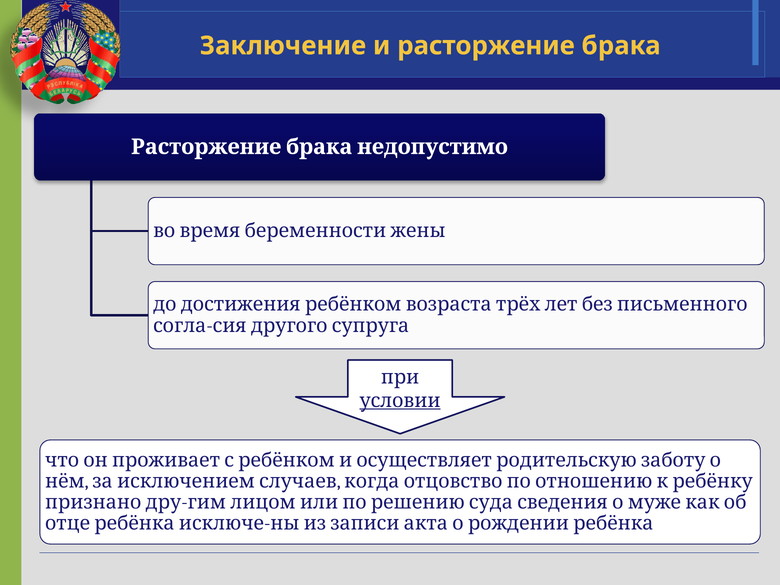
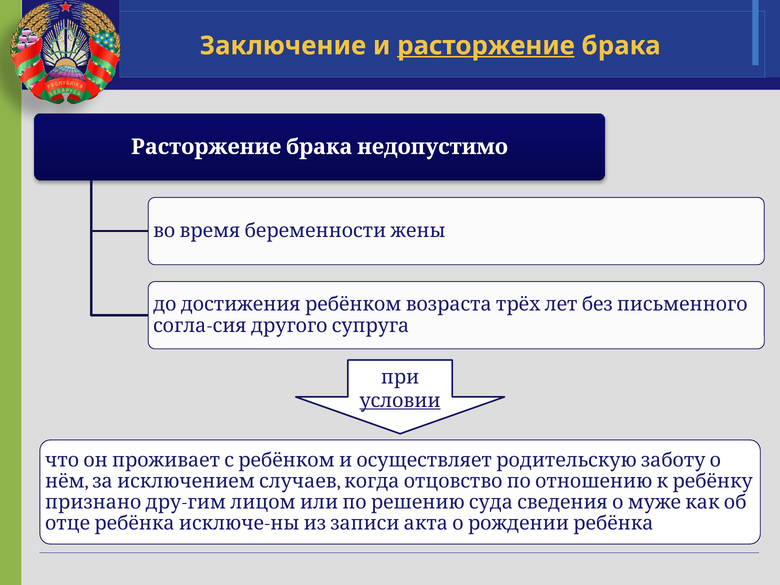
расторжение underline: none -> present
